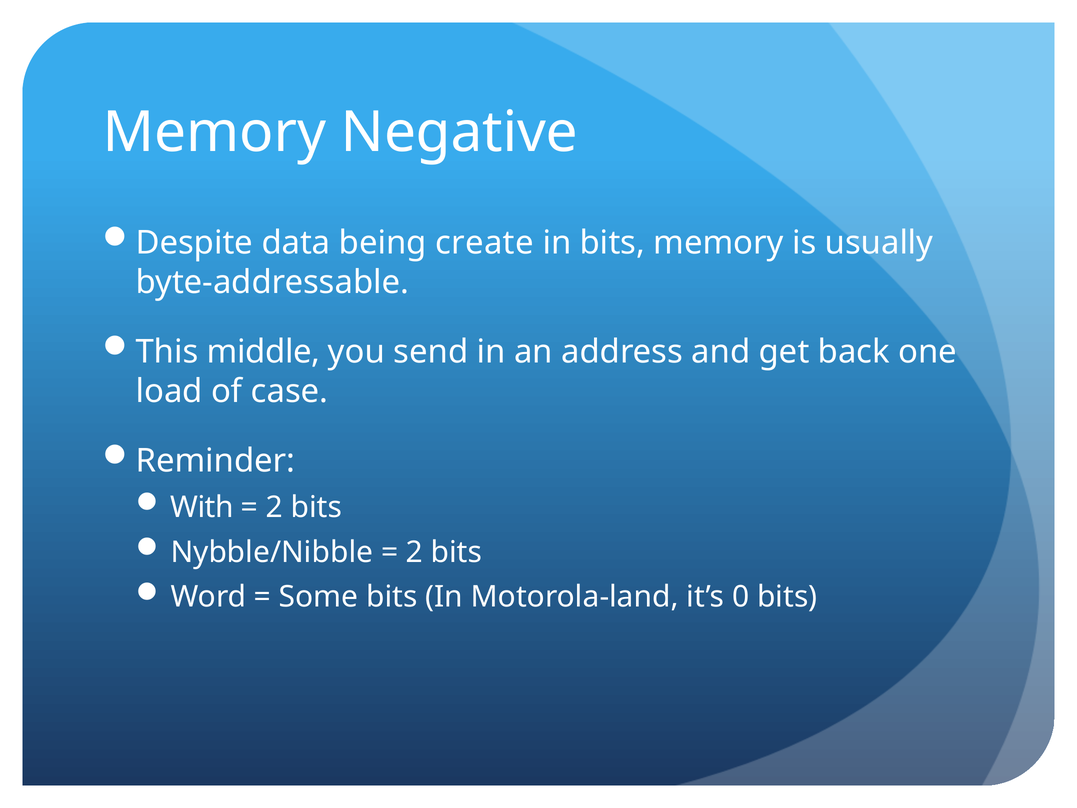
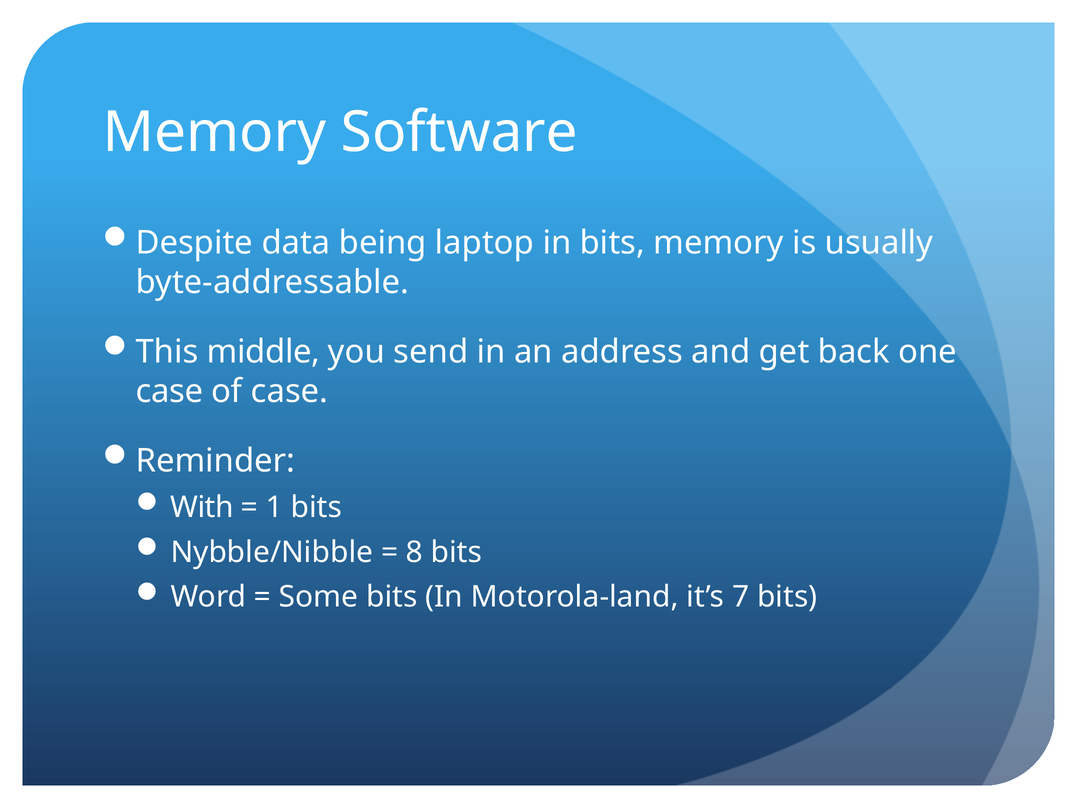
Negative: Negative -> Software
create: create -> laptop
load at (169, 391): load -> case
2 at (274, 507): 2 -> 1
2 at (414, 552): 2 -> 8
0: 0 -> 7
